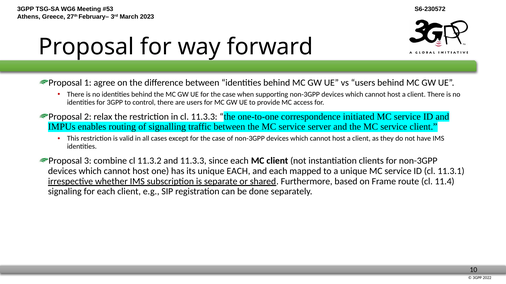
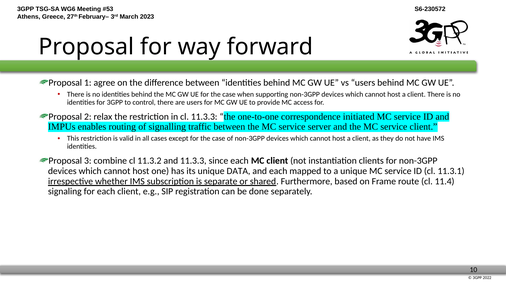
unique EACH: EACH -> DATA
